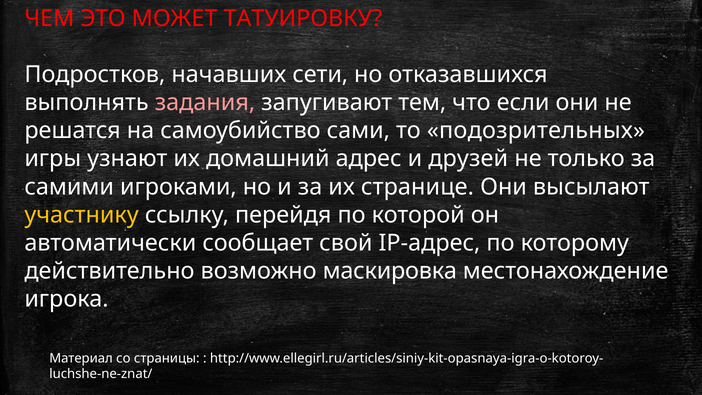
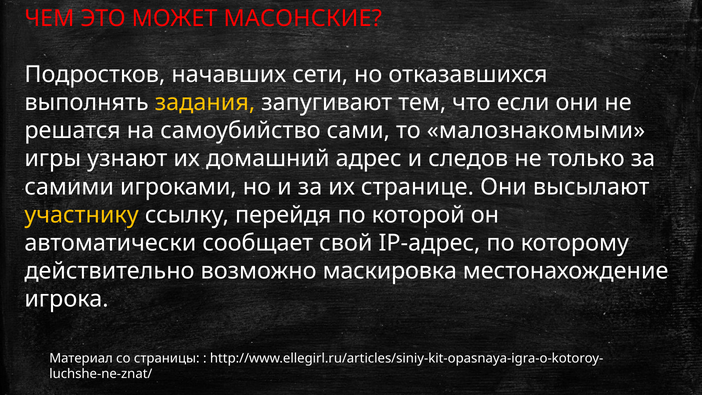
ТАТУИРОВКУ: ТАТУИРОВКУ -> МАСОНСКИЕ
задания colour: pink -> yellow
подозрительных: подозрительных -> малознакомыми
друзей: друзей -> следов
